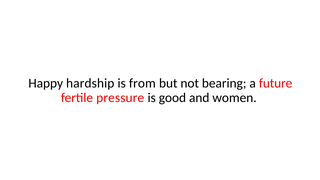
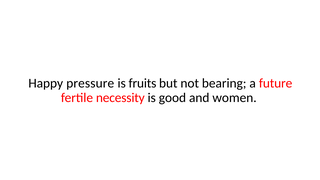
hardship: hardship -> pressure
from: from -> fruits
pressure: pressure -> necessity
